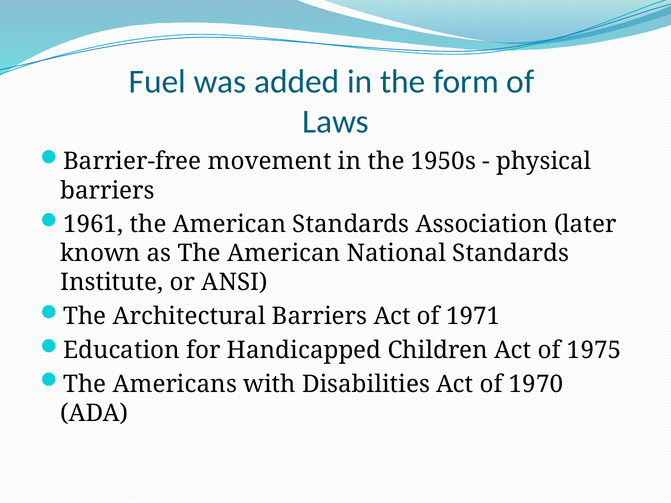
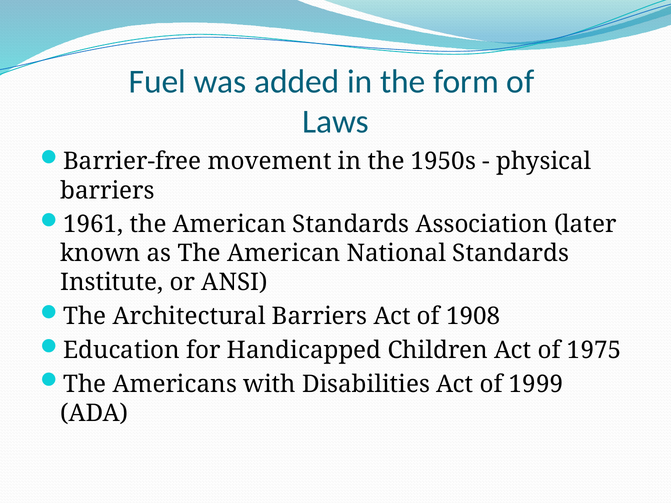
1971: 1971 -> 1908
1970: 1970 -> 1999
